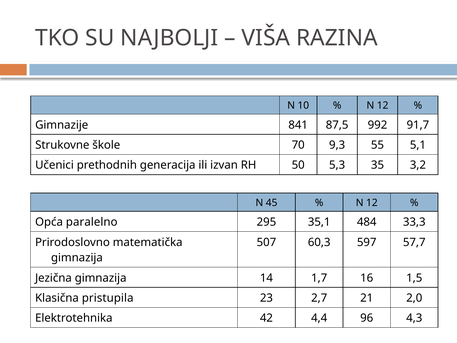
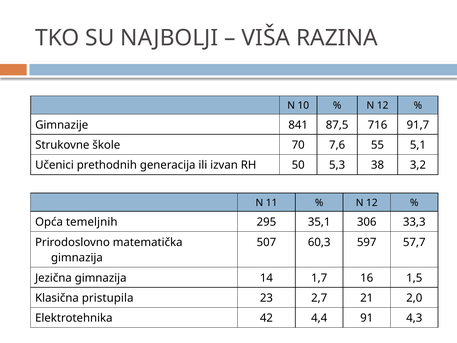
992: 992 -> 716
9,3: 9,3 -> 7,6
35: 35 -> 38
45: 45 -> 11
paralelno: paralelno -> temeljnih
484: 484 -> 306
96: 96 -> 91
